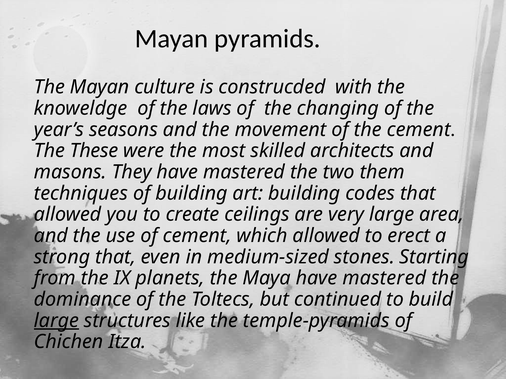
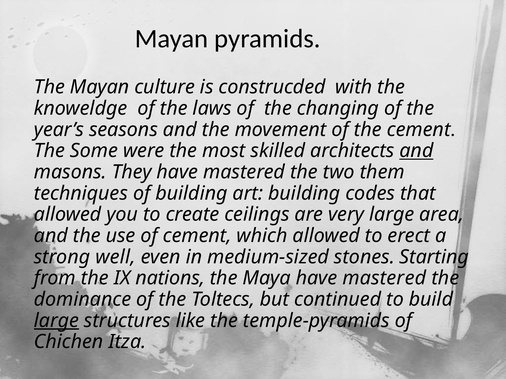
These: These -> Some
and at (416, 151) underline: none -> present
strong that: that -> well
planets: planets -> nations
